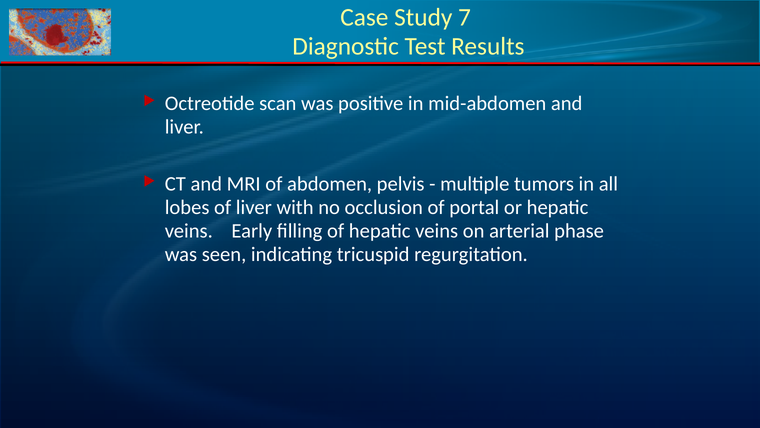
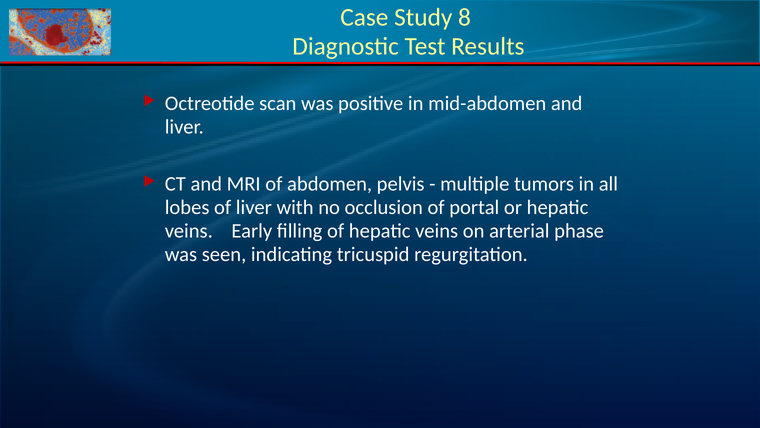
7: 7 -> 8
